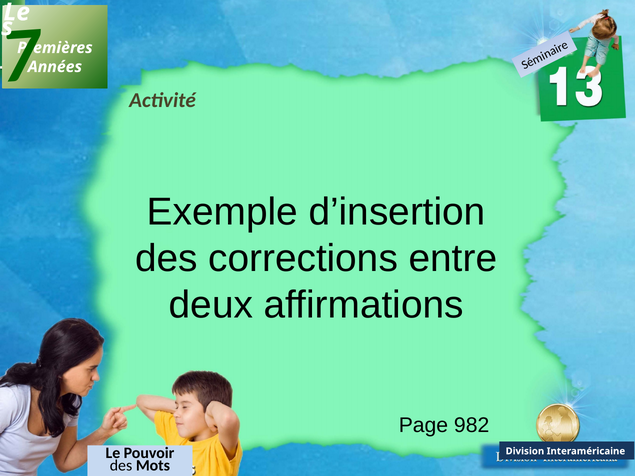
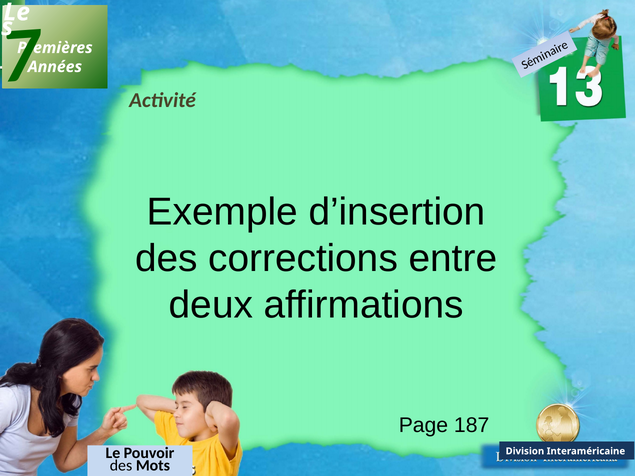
982: 982 -> 187
